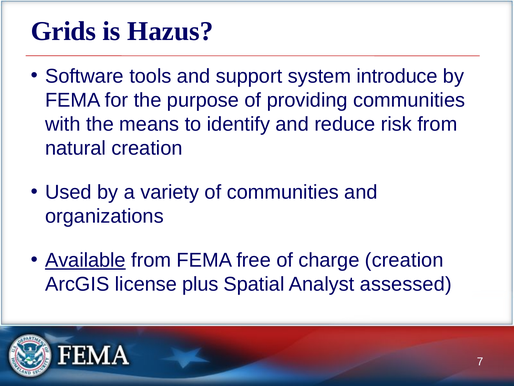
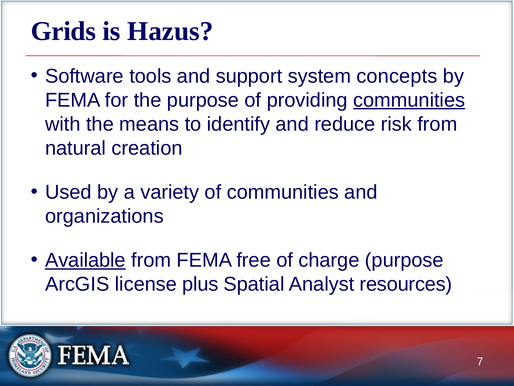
introduce: introduce -> concepts
communities at (409, 100) underline: none -> present
charge creation: creation -> purpose
assessed: assessed -> resources
